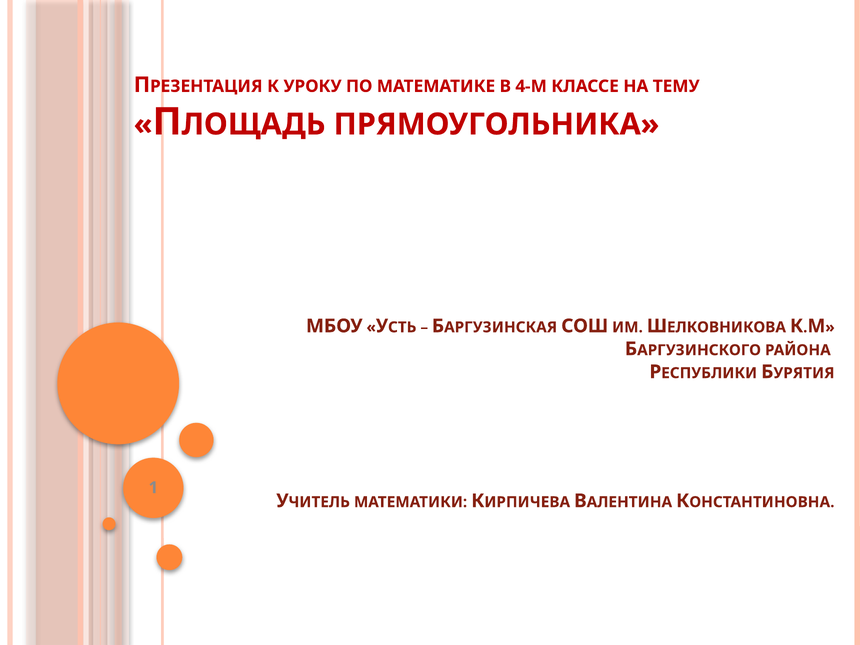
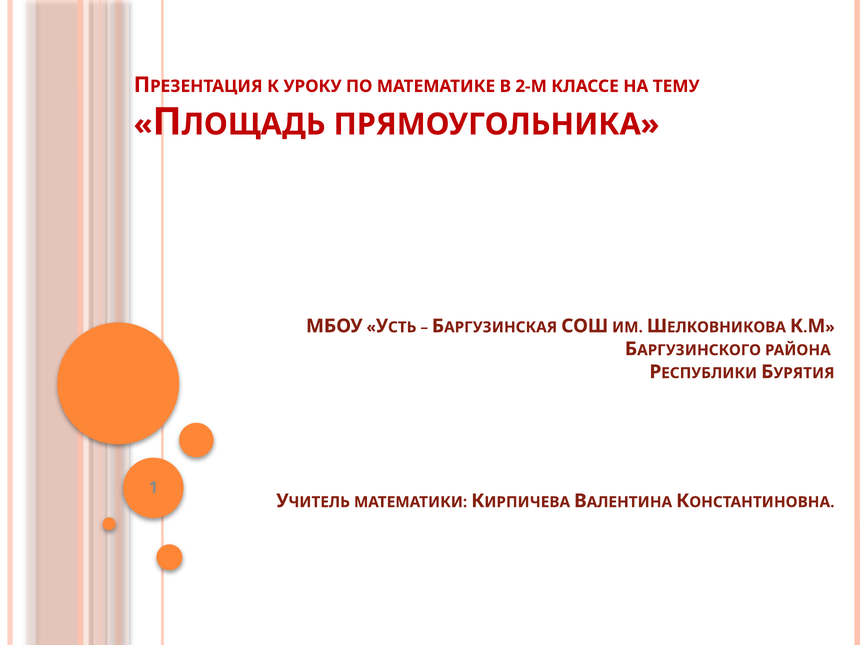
4-М: 4-М -> 2-М
